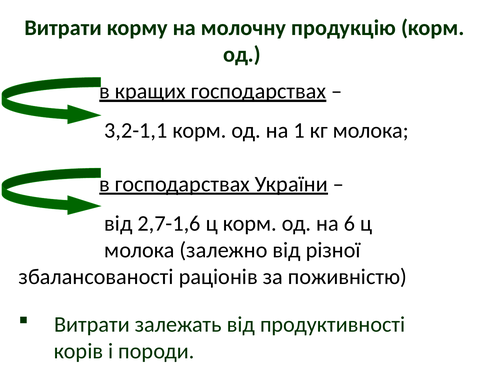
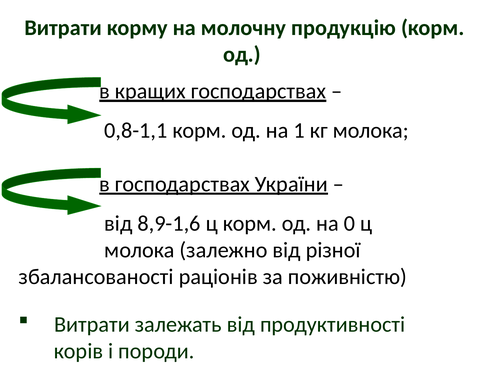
3,2-1,1: 3,2-1,1 -> 0,8-1,1
2,7-1,6: 2,7-1,6 -> 8,9-1,6
6: 6 -> 0
